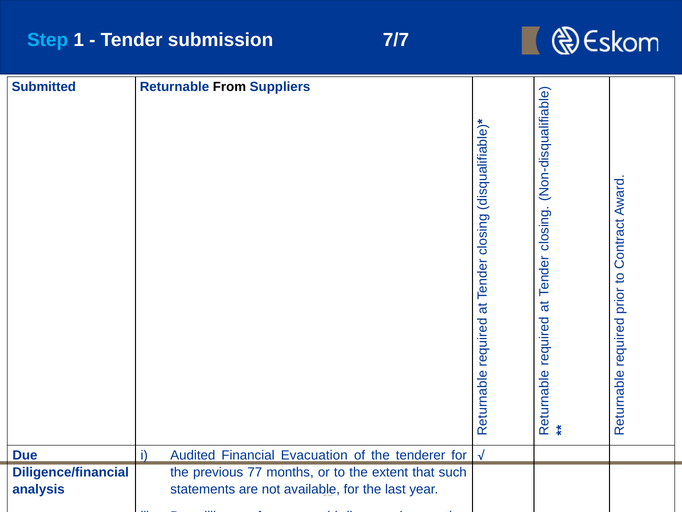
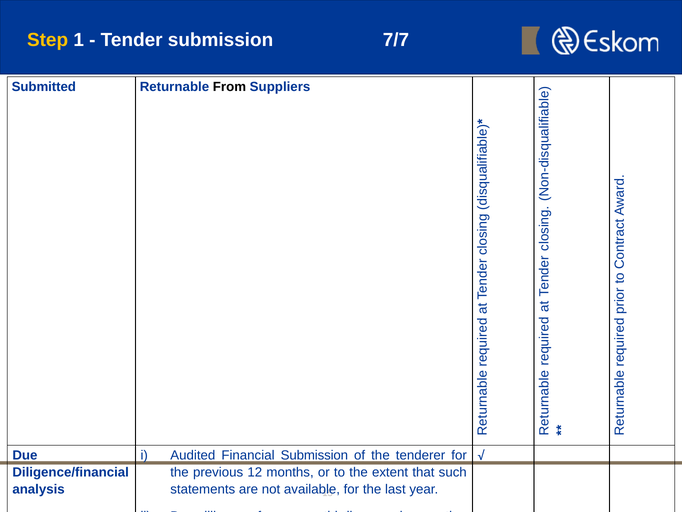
Step colour: light blue -> yellow
Financial Evacuation: Evacuation -> Submission
77: 77 -> 12
